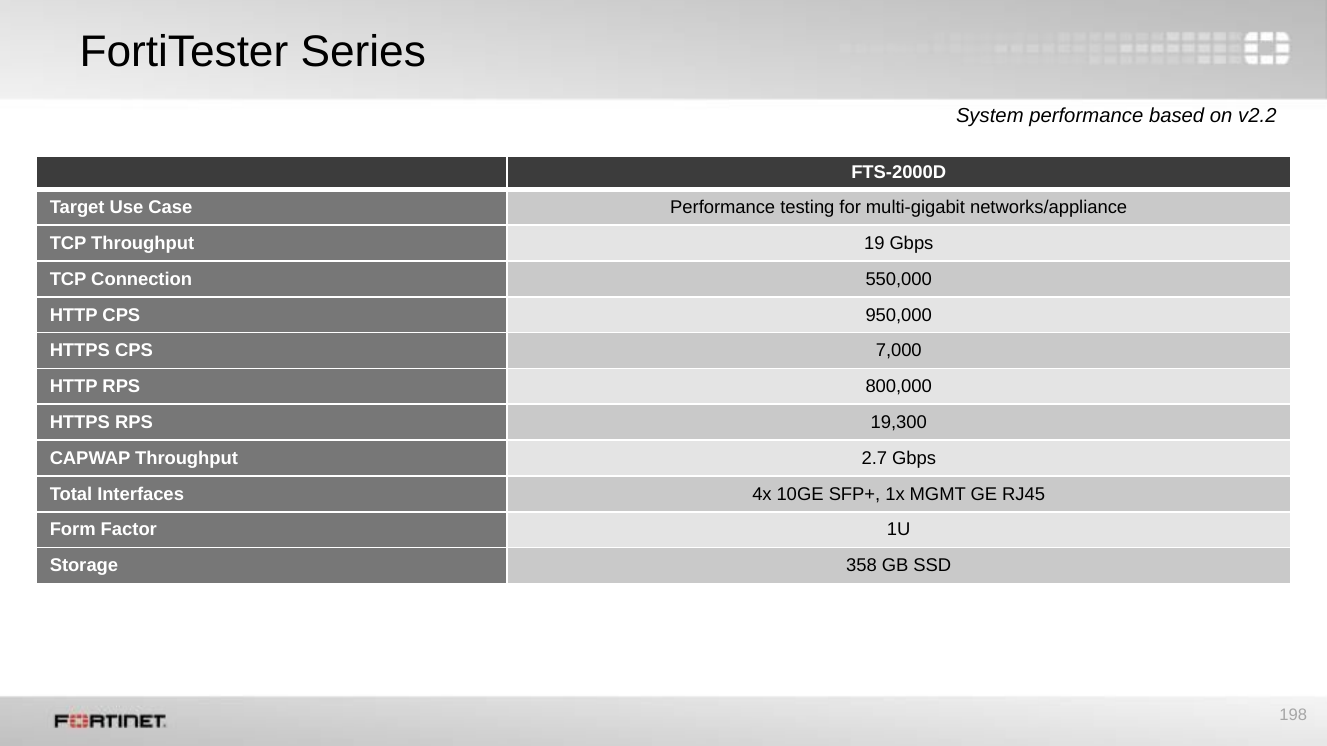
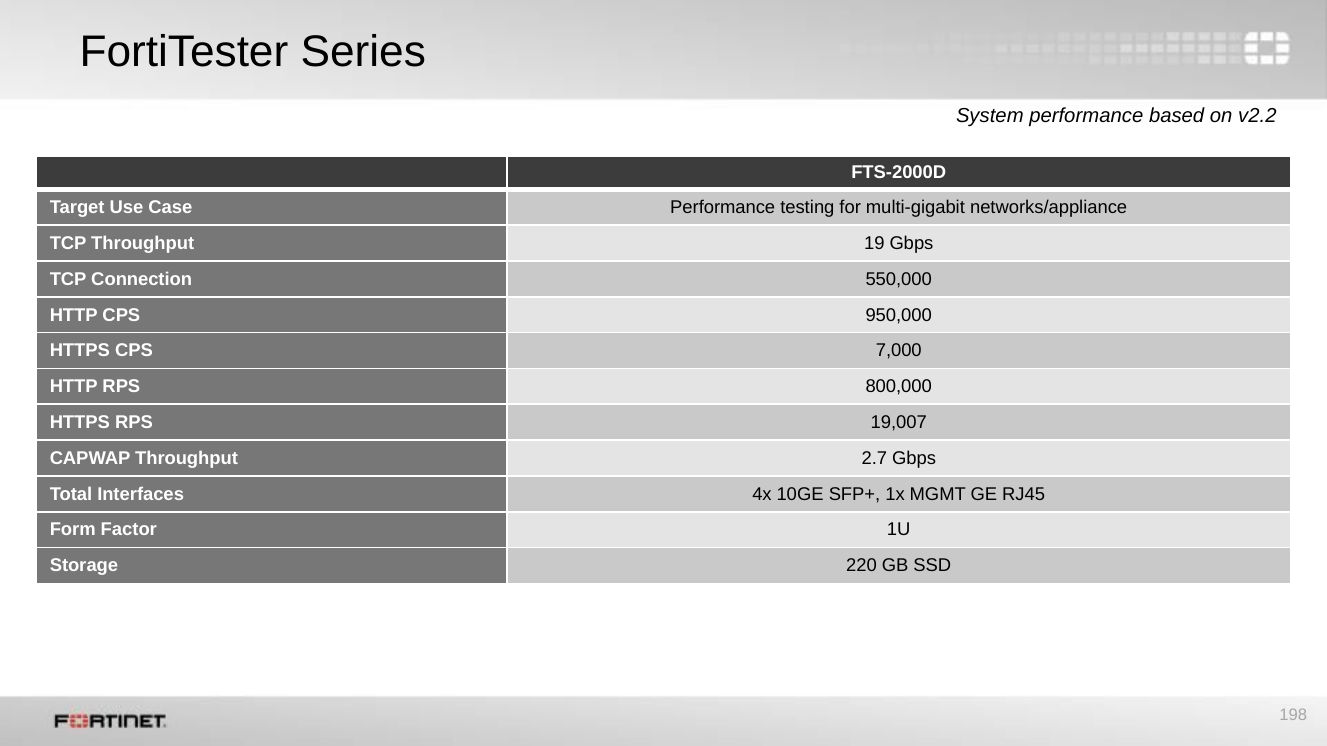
19,300: 19,300 -> 19,007
358: 358 -> 220
